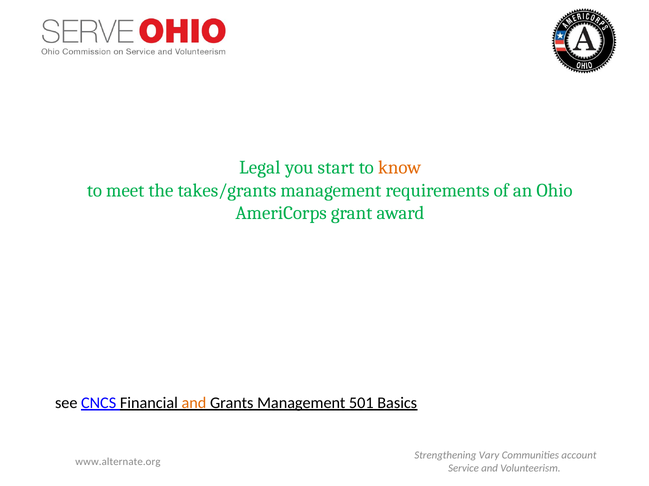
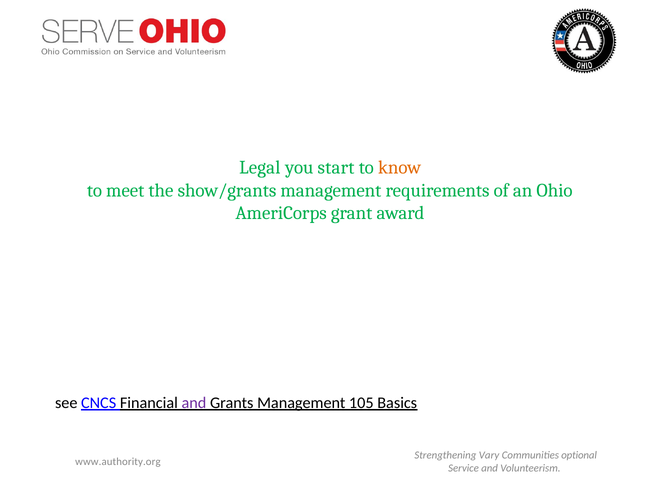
takes/grants: takes/grants -> show/grants
and at (194, 403) colour: orange -> purple
501: 501 -> 105
account: account -> optional
www.alternate.org: www.alternate.org -> www.authority.org
